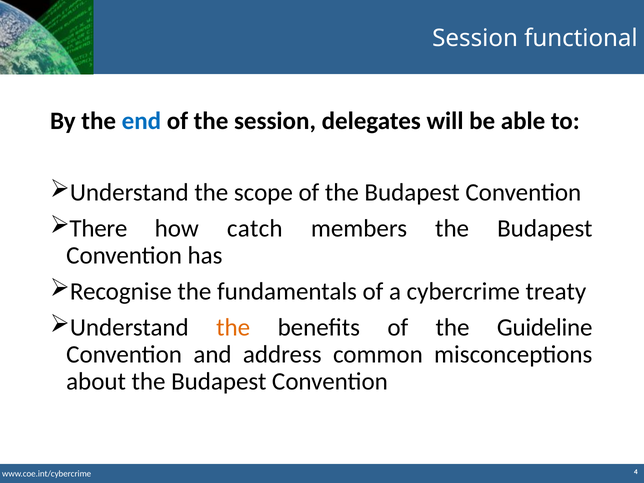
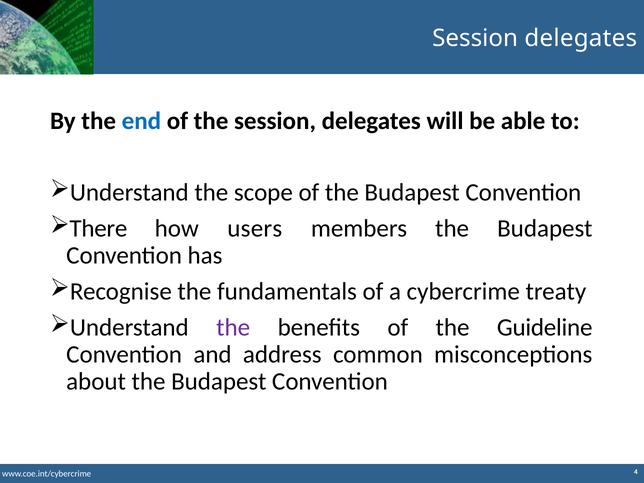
functional at (581, 38): functional -> delegates
catch: catch -> users
the at (233, 328) colour: orange -> purple
